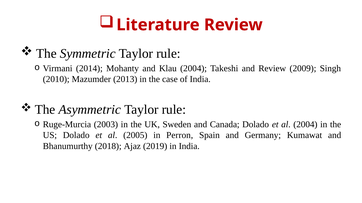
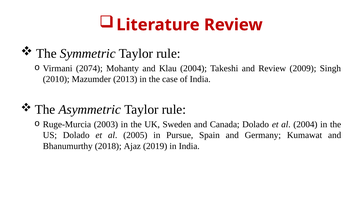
2014: 2014 -> 2074
Perron: Perron -> Pursue
